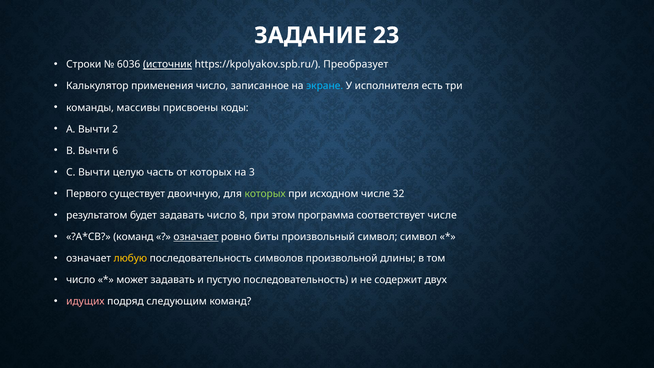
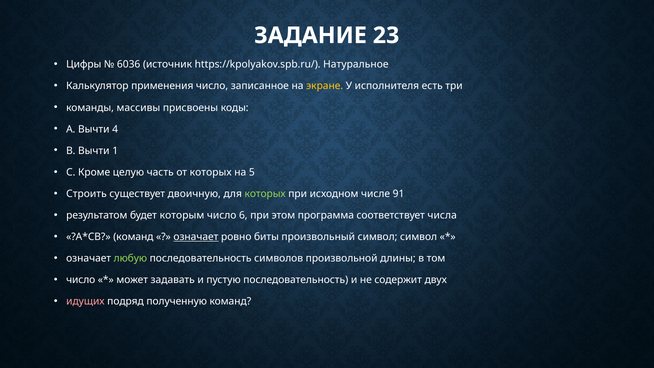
Строки: Строки -> Цифры
источник underline: present -> none
Преобразует: Преобразует -> Натуральное
экране colour: light blue -> yellow
2: 2 -> 4
6: 6 -> 1
С Вычти: Вычти -> Кроме
3: 3 -> 5
Первого: Первого -> Строить
32: 32 -> 91
будет задавать: задавать -> которым
8: 8 -> 6
соответствует числе: числе -> числа
любую colour: yellow -> light green
следующим: следующим -> полученную
